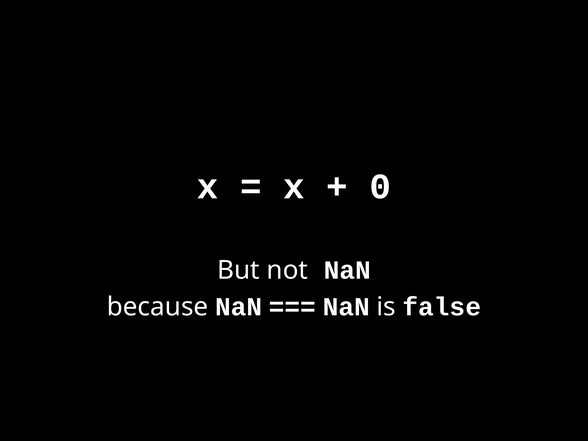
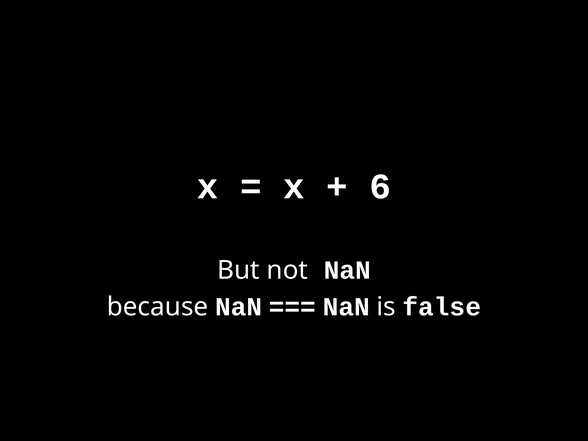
0: 0 -> 6
